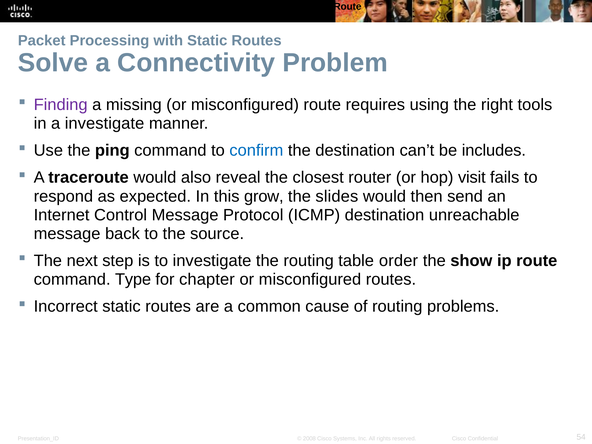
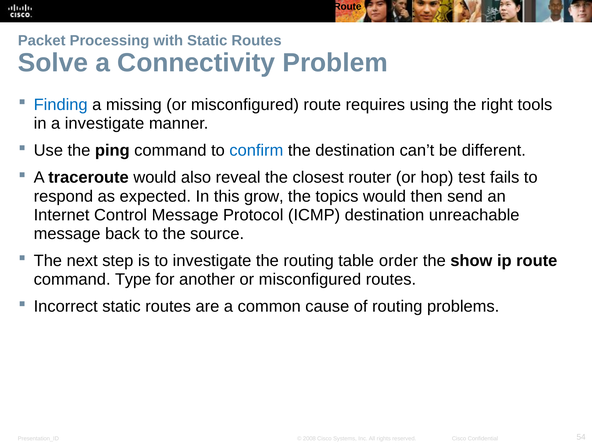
Finding colour: purple -> blue
includes: includes -> different
visit: visit -> test
slides: slides -> topics
chapter: chapter -> another
